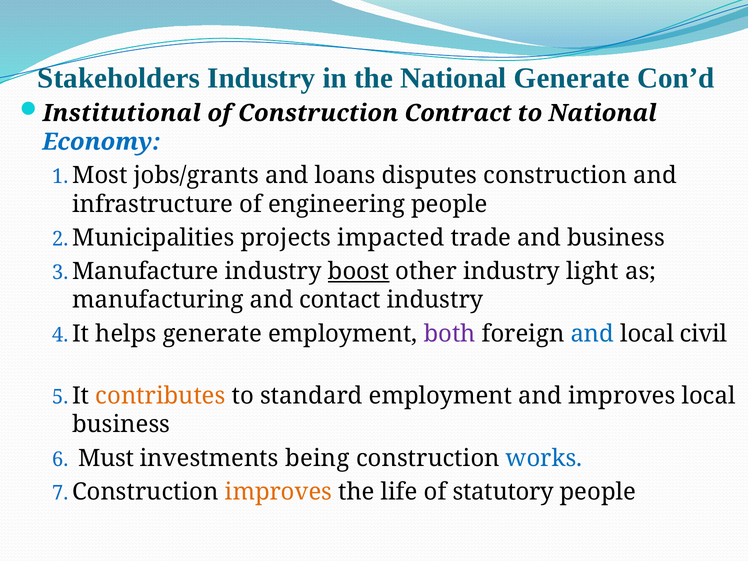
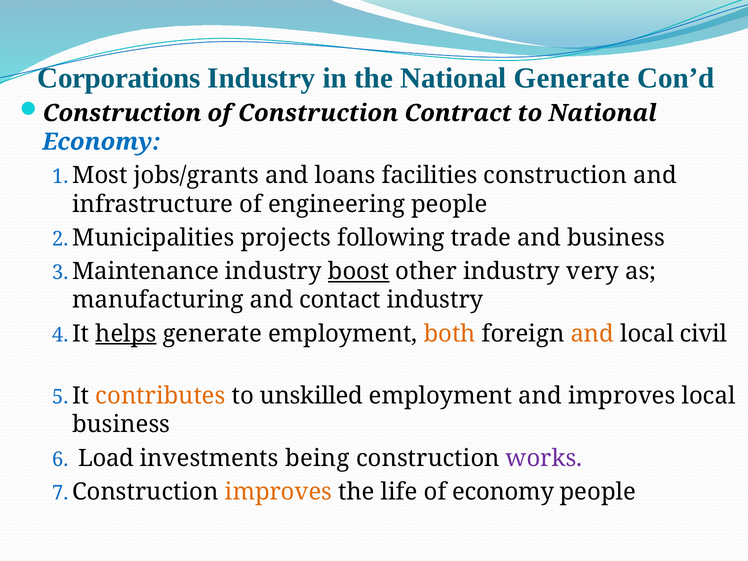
Stakeholders: Stakeholders -> Corporations
Institutional at (122, 113): Institutional -> Construction
disputes: disputes -> facilities
impacted: impacted -> following
Manufacture: Manufacture -> Maintenance
light: light -> very
helps underline: none -> present
both colour: purple -> orange
and at (592, 334) colour: blue -> orange
standard: standard -> unskilled
Must: Must -> Load
works colour: blue -> purple
of statutory: statutory -> economy
